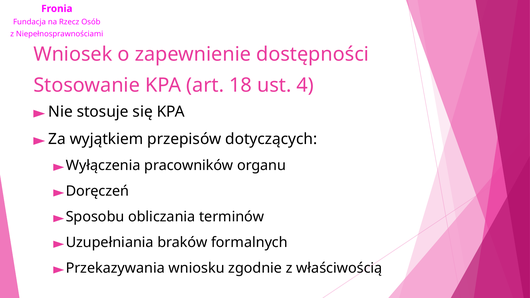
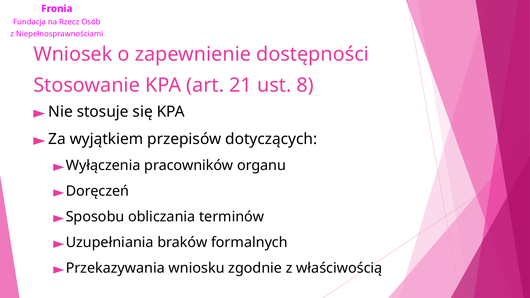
18: 18 -> 21
4: 4 -> 8
